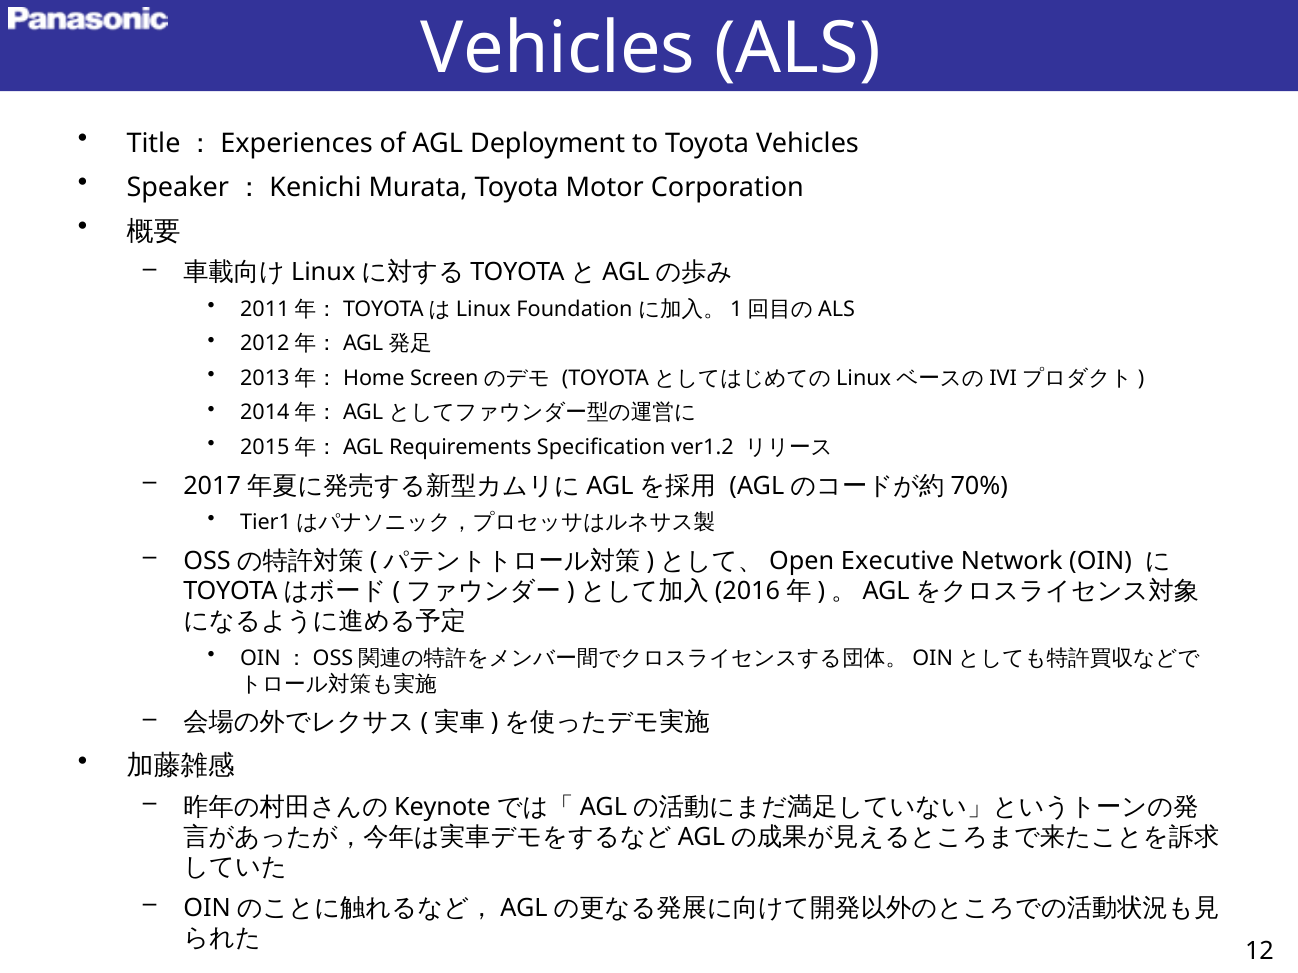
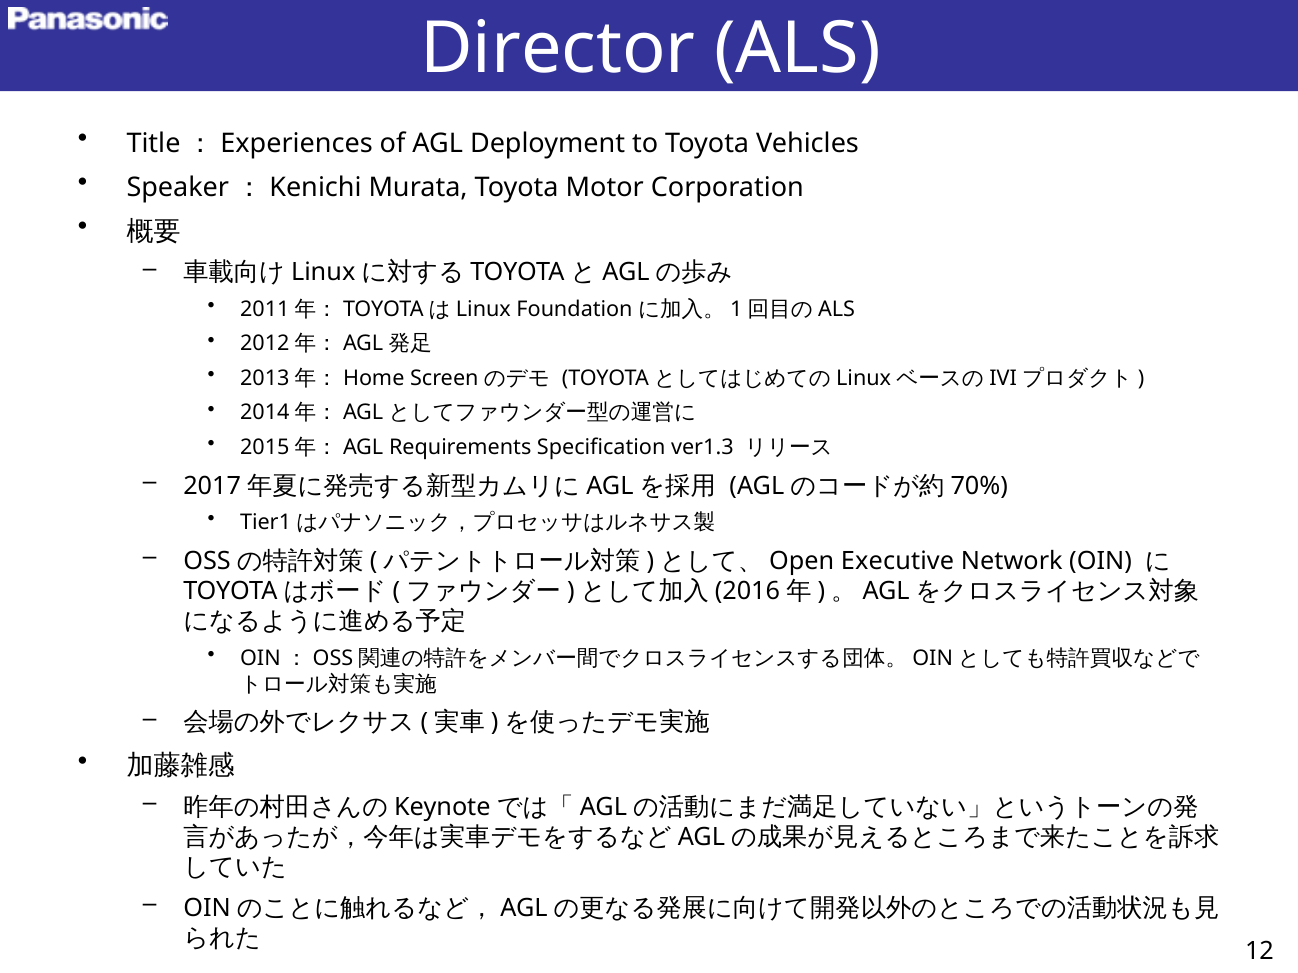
Vehicles at (558, 49): Vehicles -> Director
ver1.2: ver1.2 -> ver1.3
